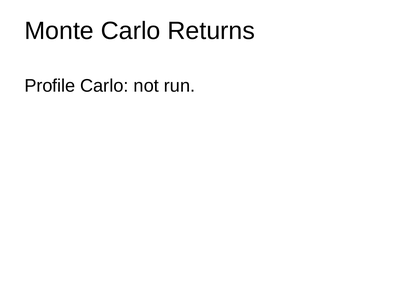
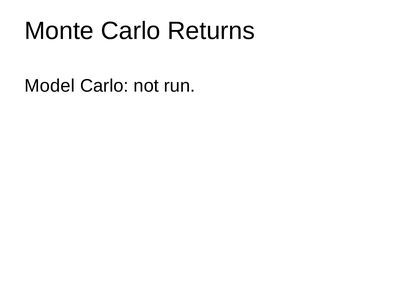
Profile: Profile -> Model
